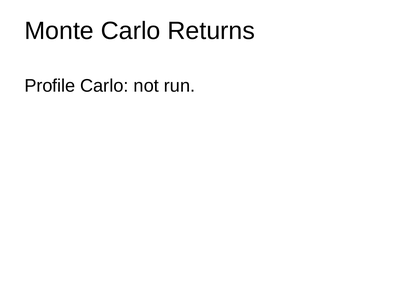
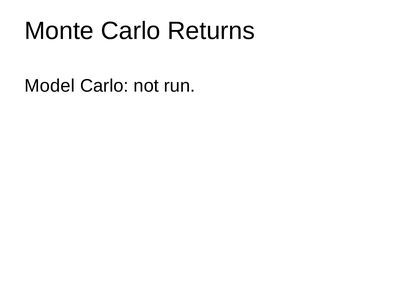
Profile: Profile -> Model
